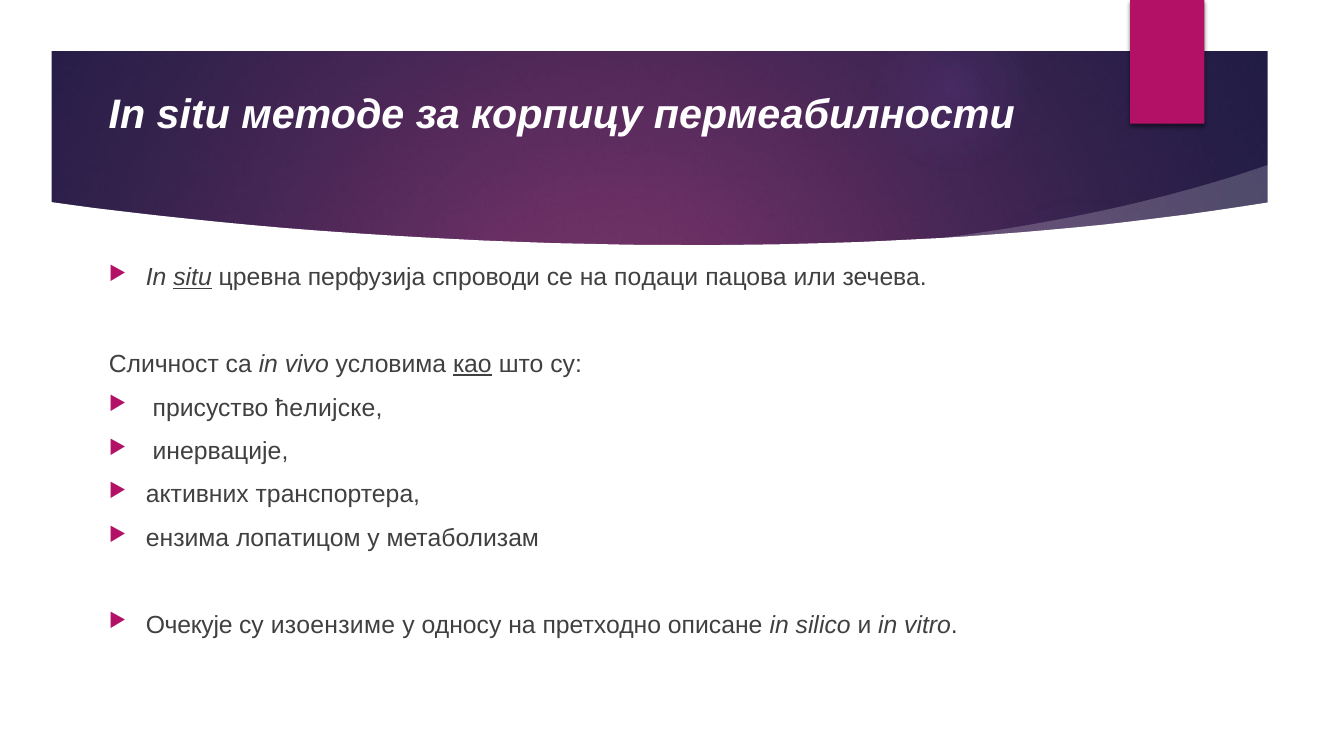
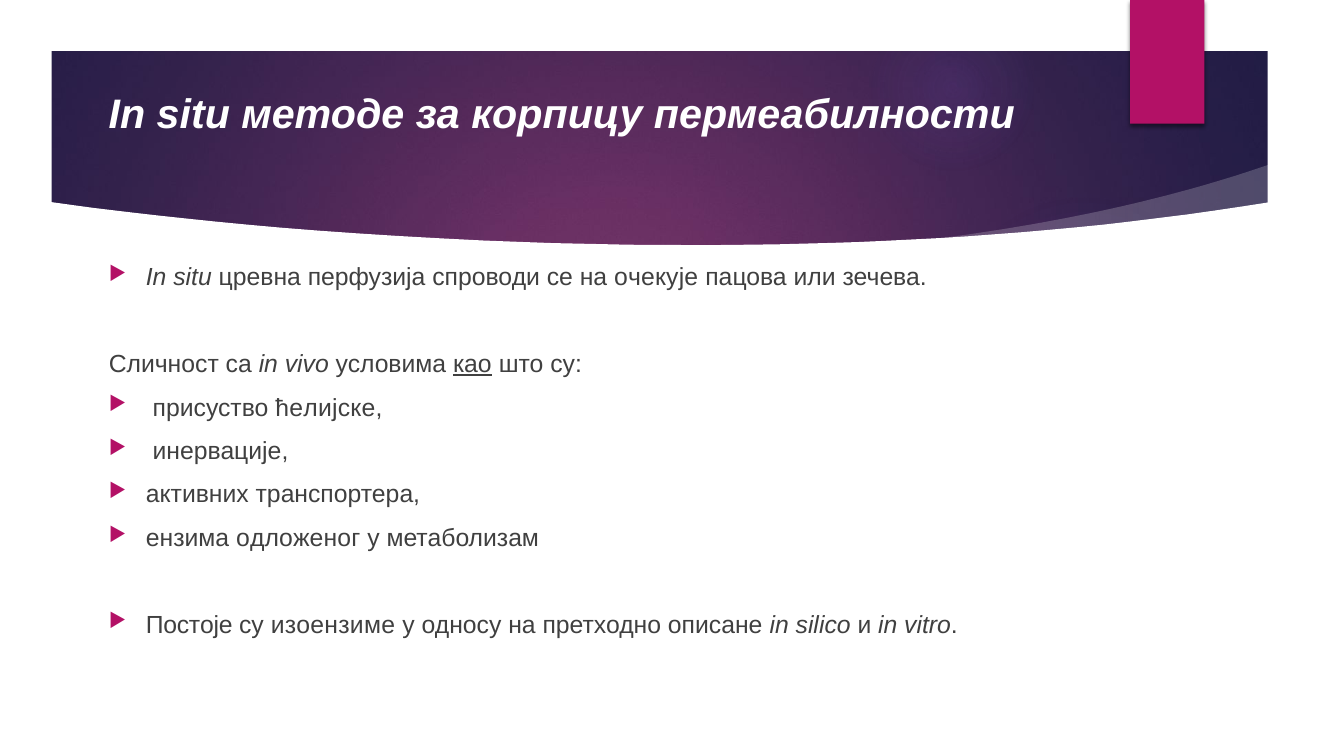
situ at (193, 278) underline: present -> none
подаци: подаци -> очекује
лопатицом: лопатицом -> одложеног
Очекује: Очекује -> Постоје
